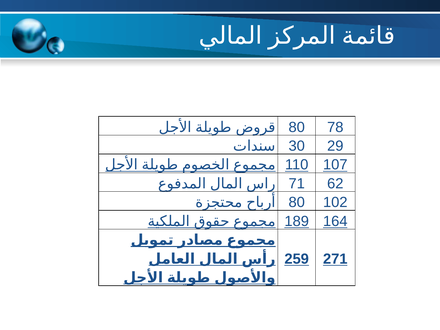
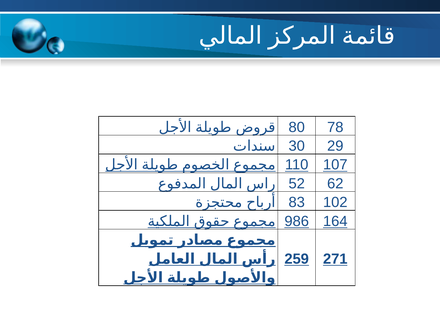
71: 71 -> 52
80 at (297, 202): 80 -> 83
189: 189 -> 986
